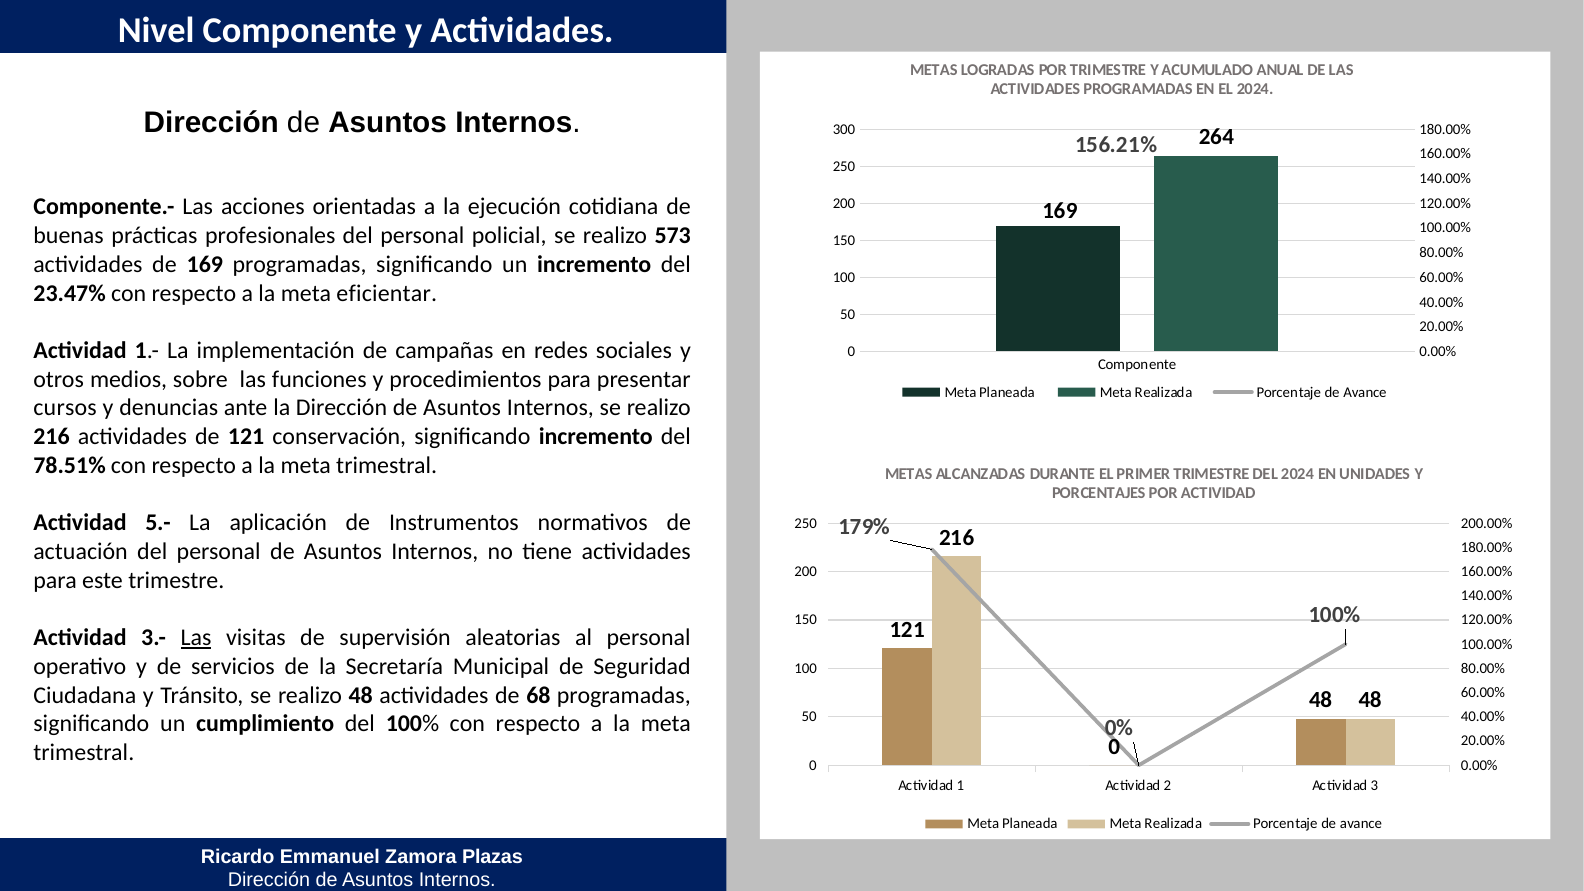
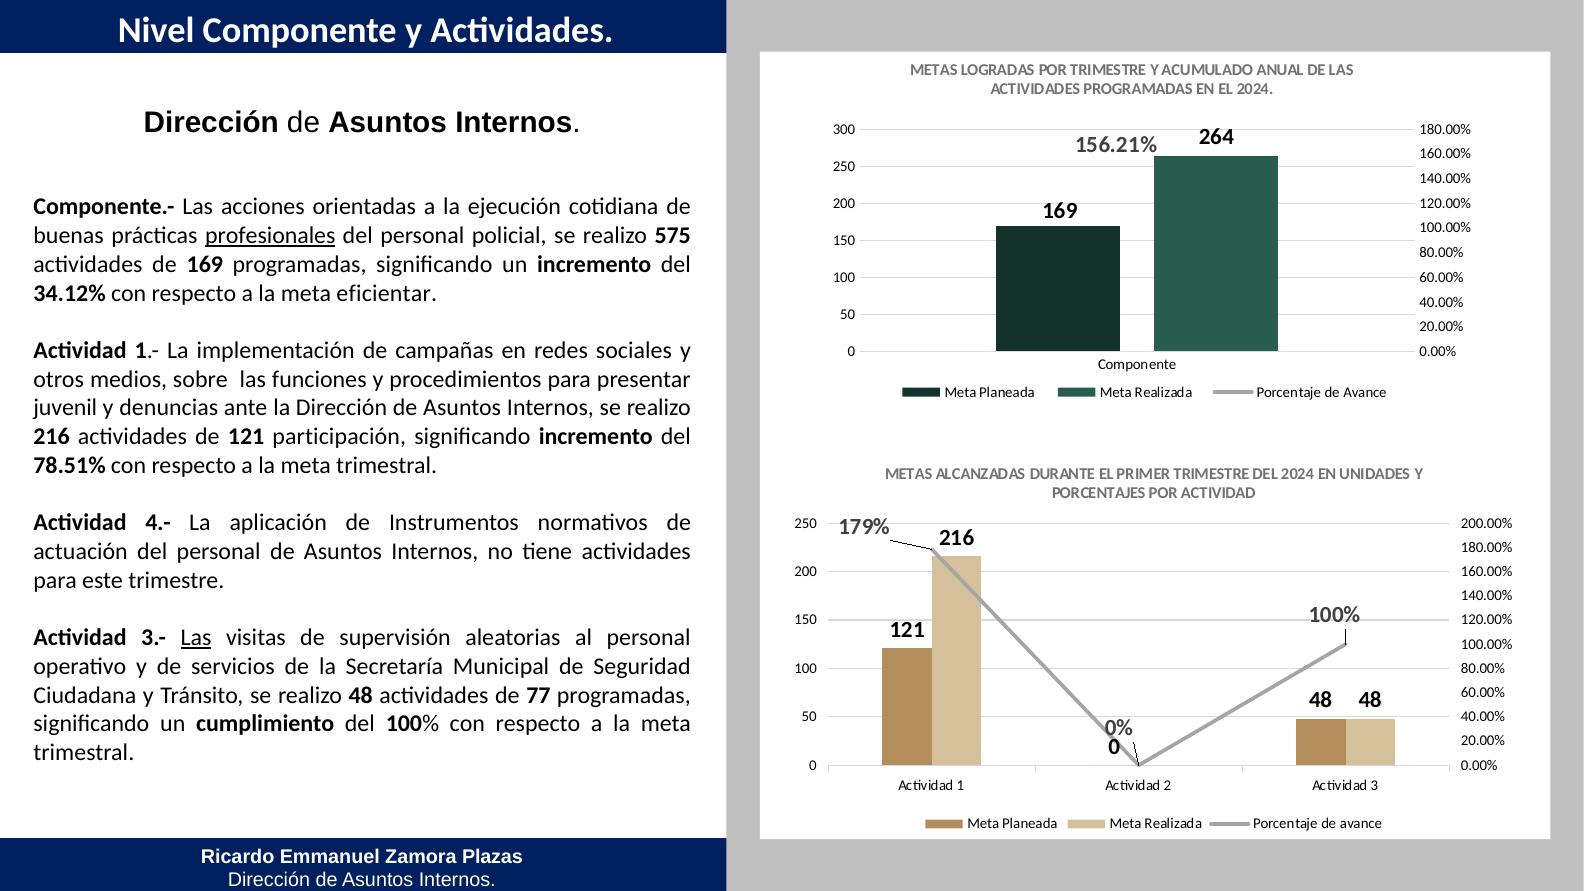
profesionales underline: none -> present
573: 573 -> 575
23.47%: 23.47% -> 34.12%
cursos: cursos -> juvenil
conservación: conservación -> participación
5.-: 5.- -> 4.-
68: 68 -> 77
